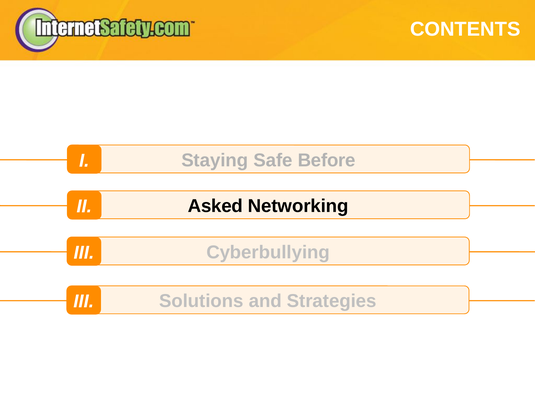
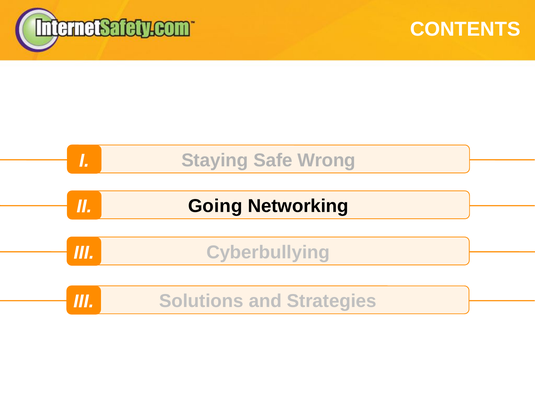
Before: Before -> Wrong
Asked: Asked -> Going
